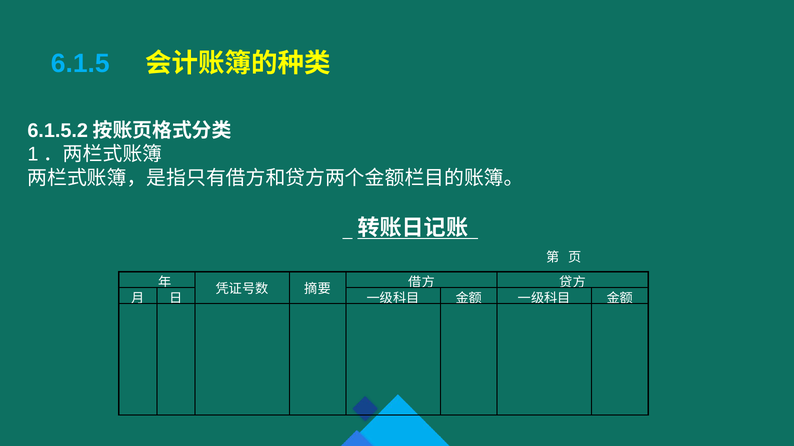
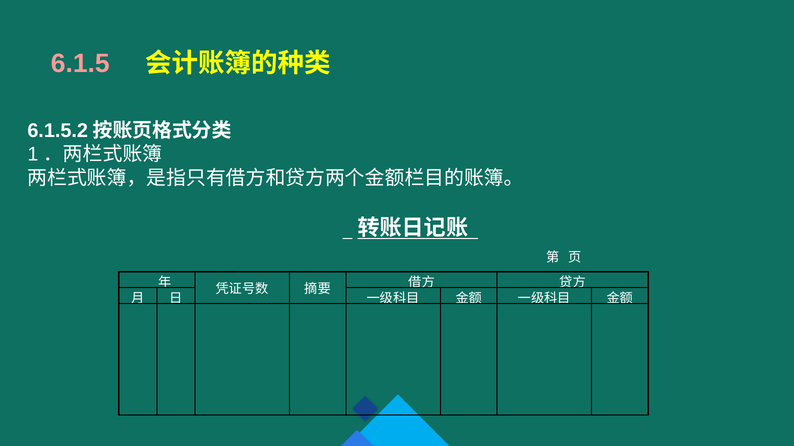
6.1.5 colour: light blue -> pink
